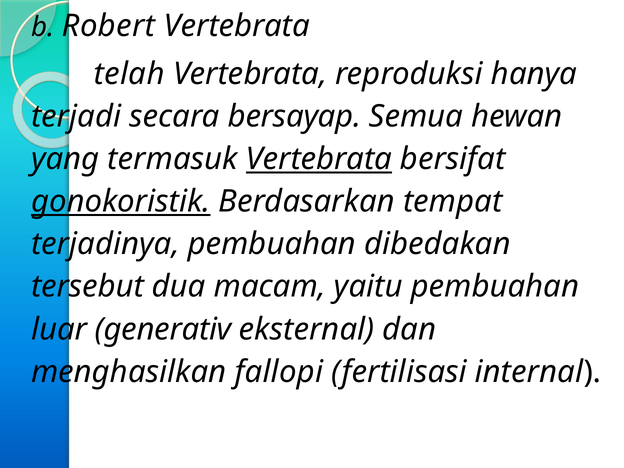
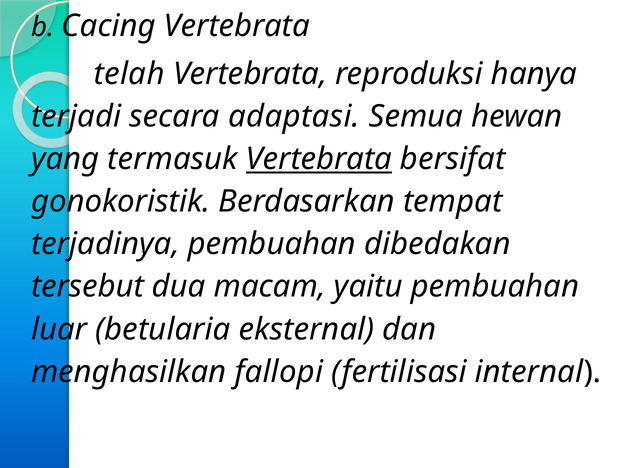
Robert: Robert -> Cacing
bersayap: bersayap -> adaptasi
gonokoristik underline: present -> none
generativ: generativ -> betularia
